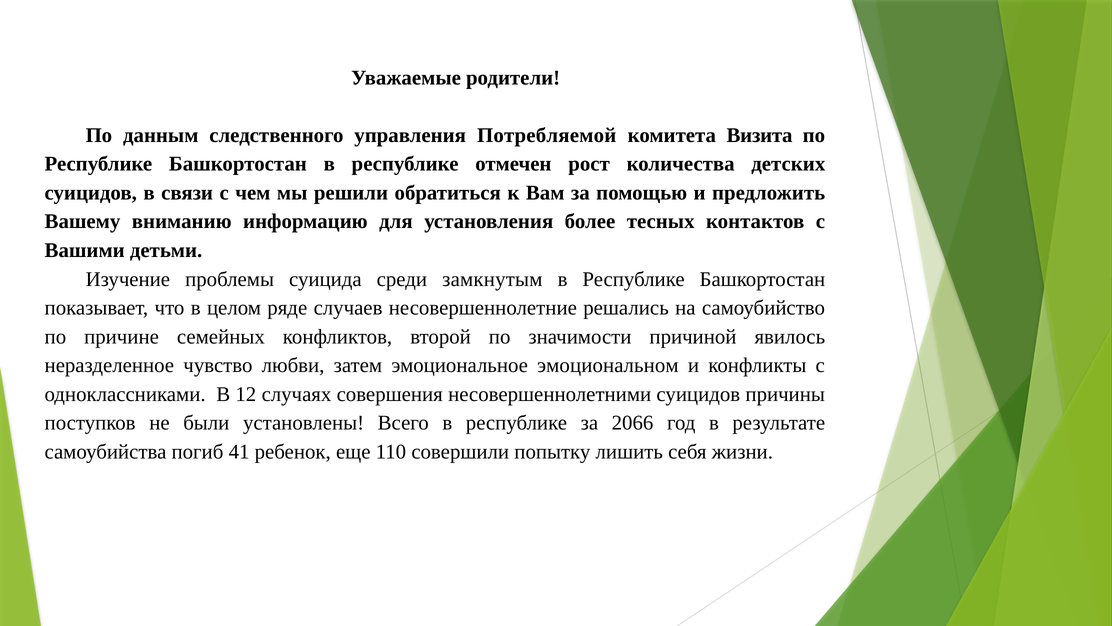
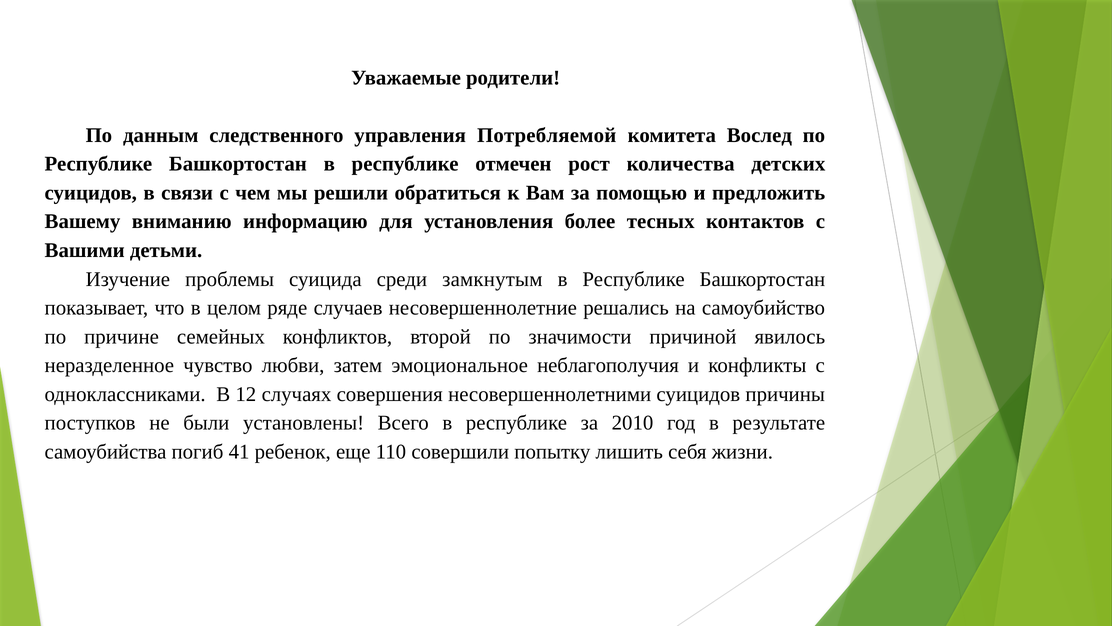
Визита: Визита -> Вослед
эмоциональном: эмоциональном -> неблагополучия
2066: 2066 -> 2010
